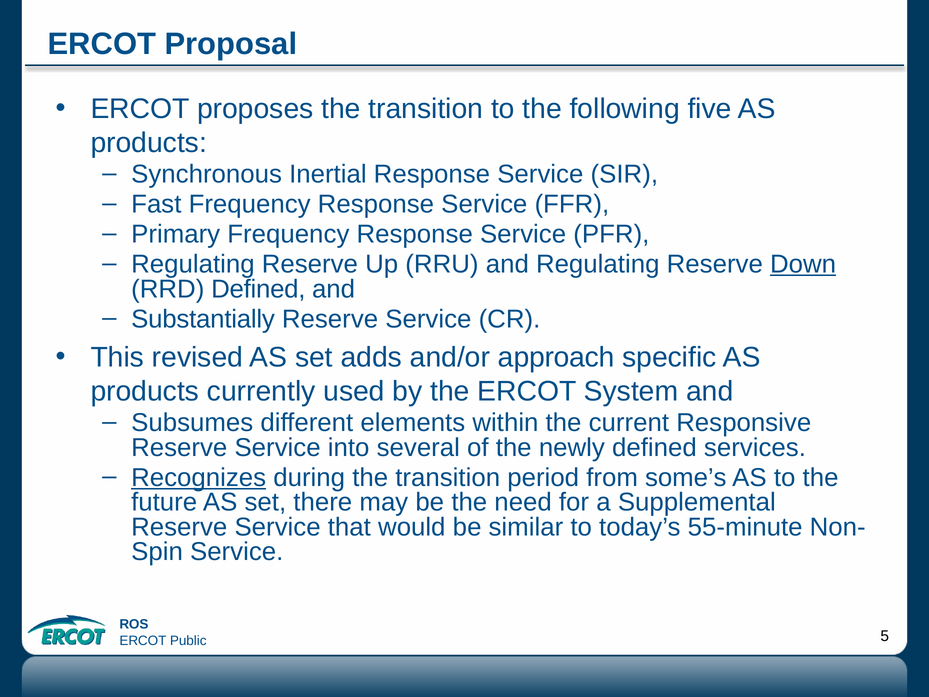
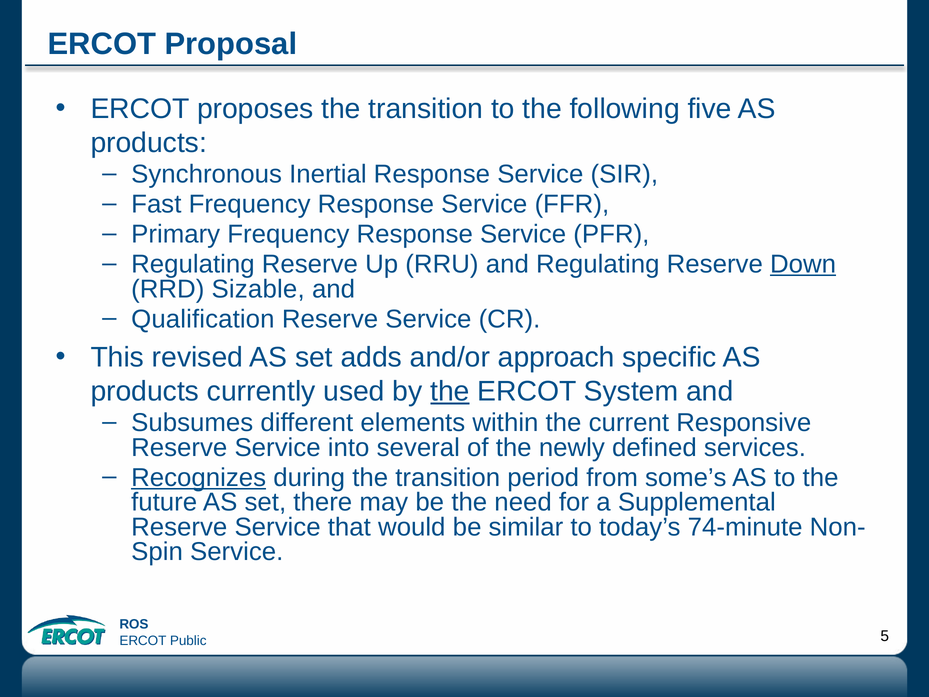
RRD Defined: Defined -> Sizable
Substantially: Substantially -> Qualification
the at (450, 391) underline: none -> present
55-minute: 55-minute -> 74-minute
